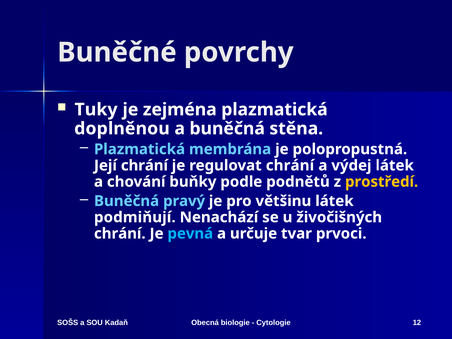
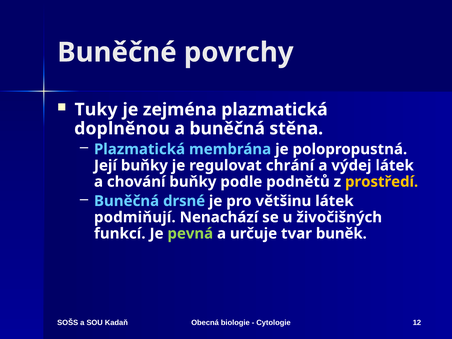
Její chrání: chrání -> buňky
pravý: pravý -> drsné
chrání at (120, 234): chrání -> funkcí
pevná colour: light blue -> light green
prvoci: prvoci -> buněk
